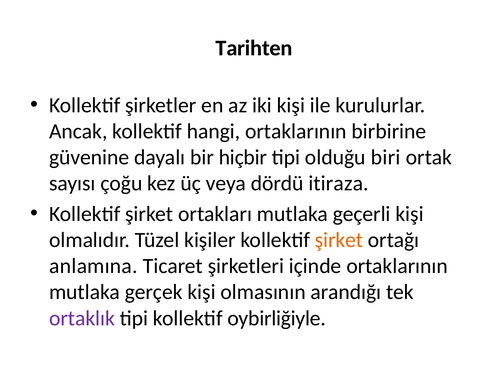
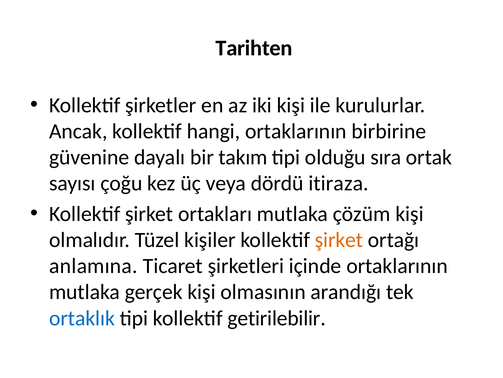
hiçbir: hiçbir -> takım
biri: biri -> sıra
geçerli: geçerli -> çözüm
ortaklık colour: purple -> blue
oybirliğiyle: oybirliğiyle -> getirilebilir
